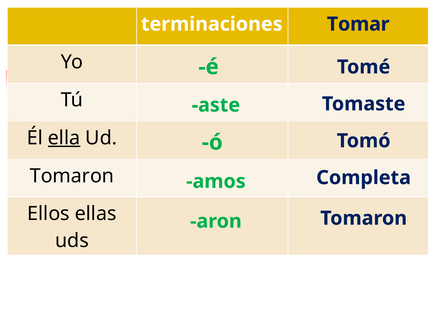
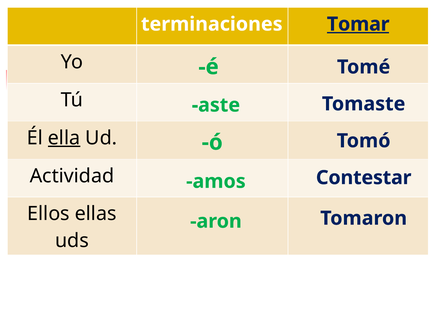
Tomar underline: none -> present
Tomaron at (72, 176): Tomaron -> Actividad
Completa: Completa -> Contestar
